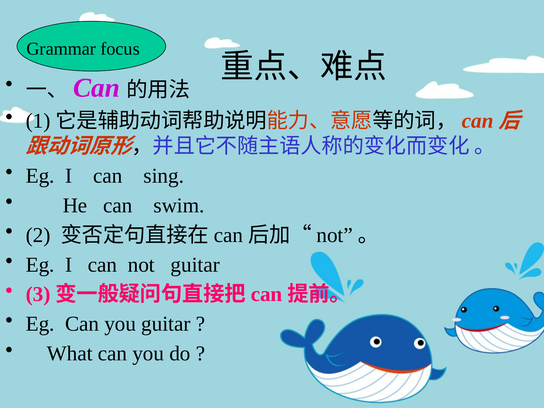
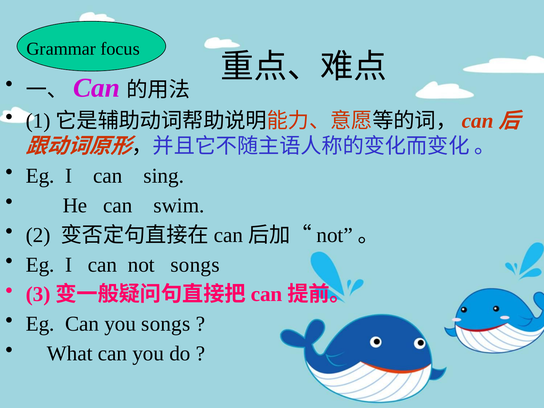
not guitar: guitar -> songs
you guitar: guitar -> songs
